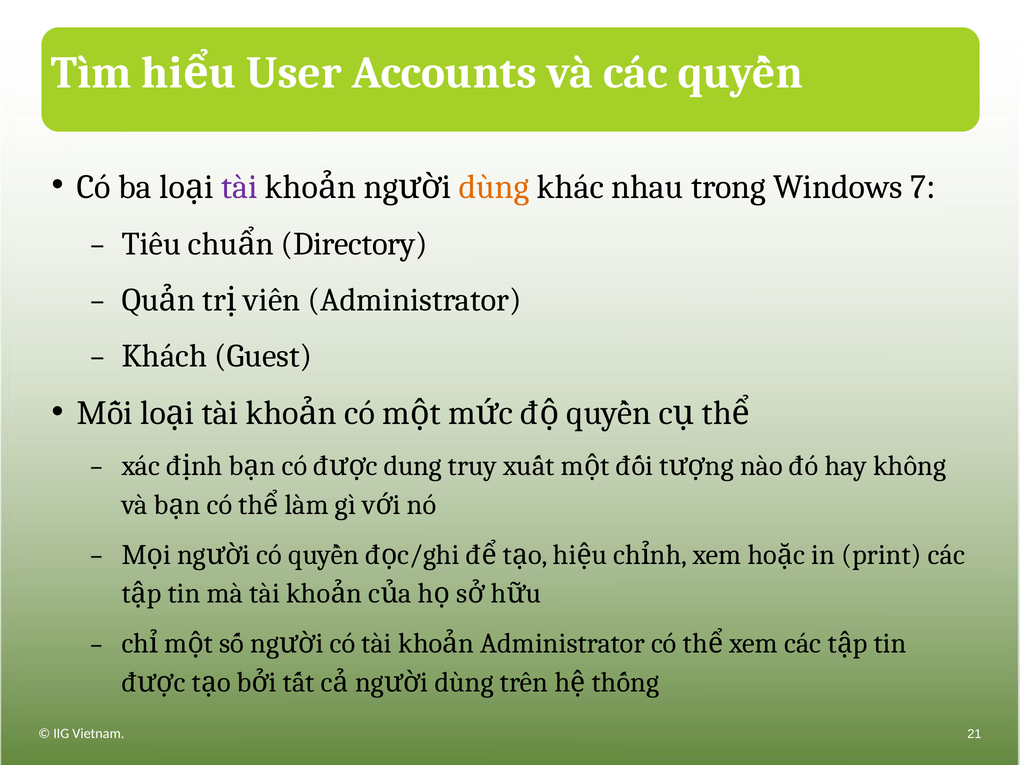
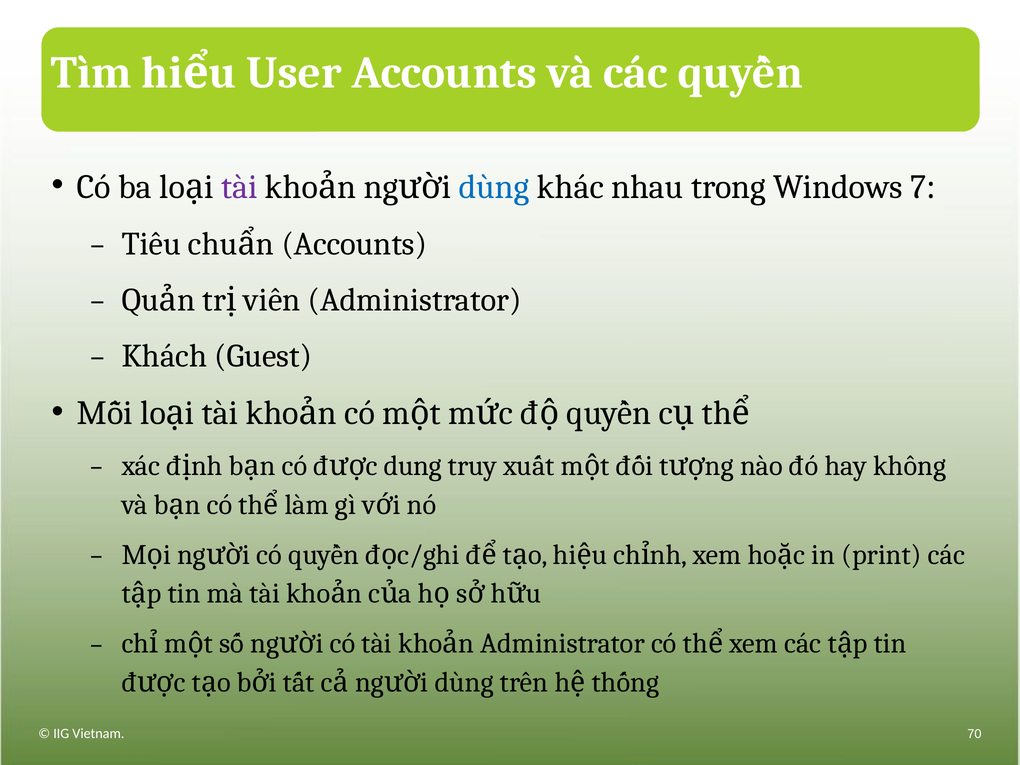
dùng at (494, 187) colour: orange -> blue
Directory at (354, 244): Directory -> Accounts
21: 21 -> 70
